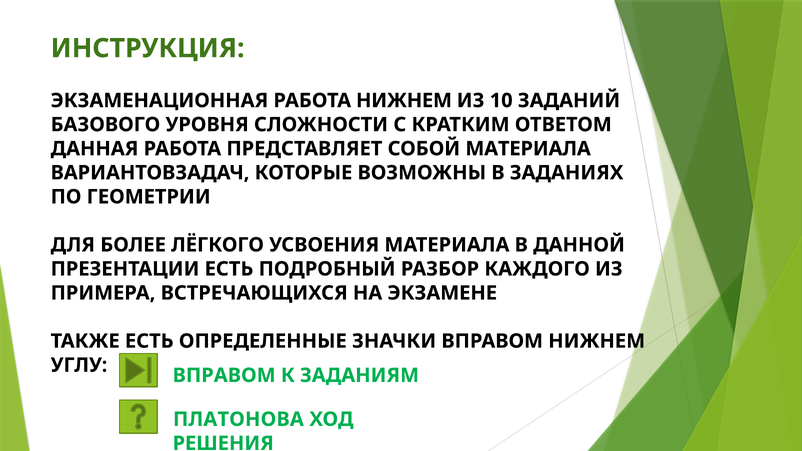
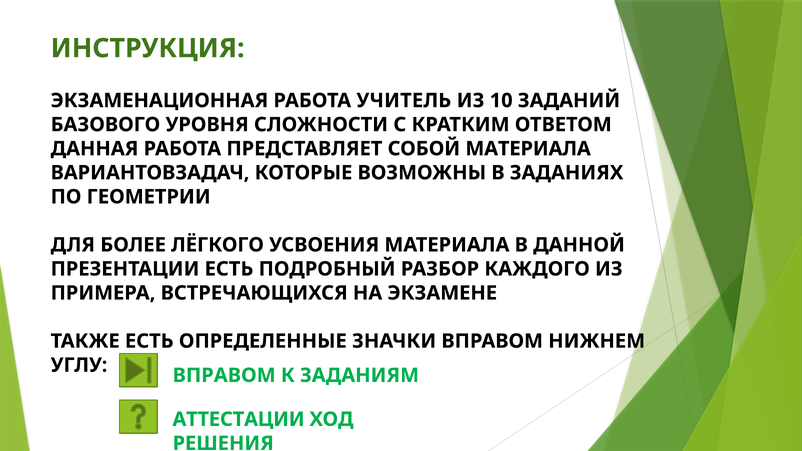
РАБОТА НИЖНЕМ: НИЖНЕМ -> УЧИТЕЛЬ
ПЛАТОНОВА: ПЛАТОНОВА -> АТТЕСТАЦИИ
